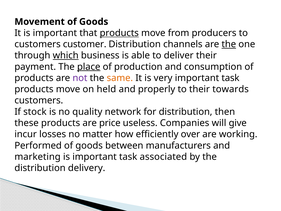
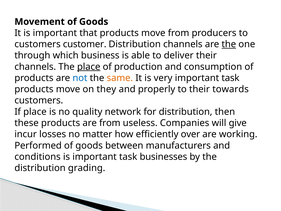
products at (119, 33) underline: present -> none
which underline: present -> none
payment at (35, 67): payment -> channels
not colour: purple -> blue
held: held -> they
If stock: stock -> place
are price: price -> from
marketing: marketing -> conditions
associated: associated -> businesses
delivery: delivery -> grading
